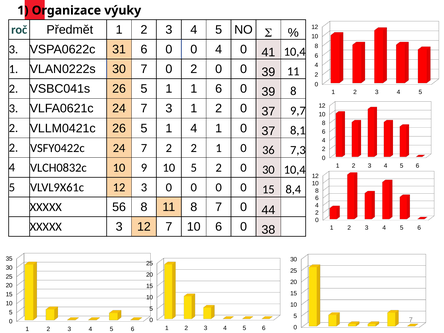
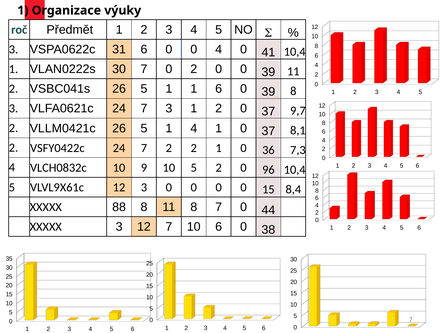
0 30: 30 -> 96
56: 56 -> 88
